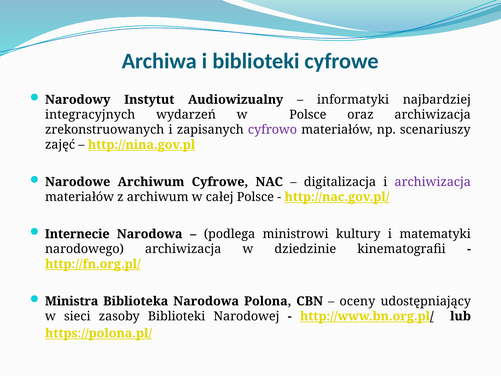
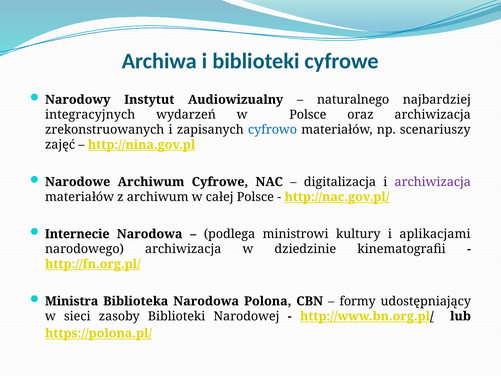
informatyki: informatyki -> naturalnego
cyfrowo colour: purple -> blue
matematyki: matematyki -> aplikacjami
oceny: oceny -> formy
